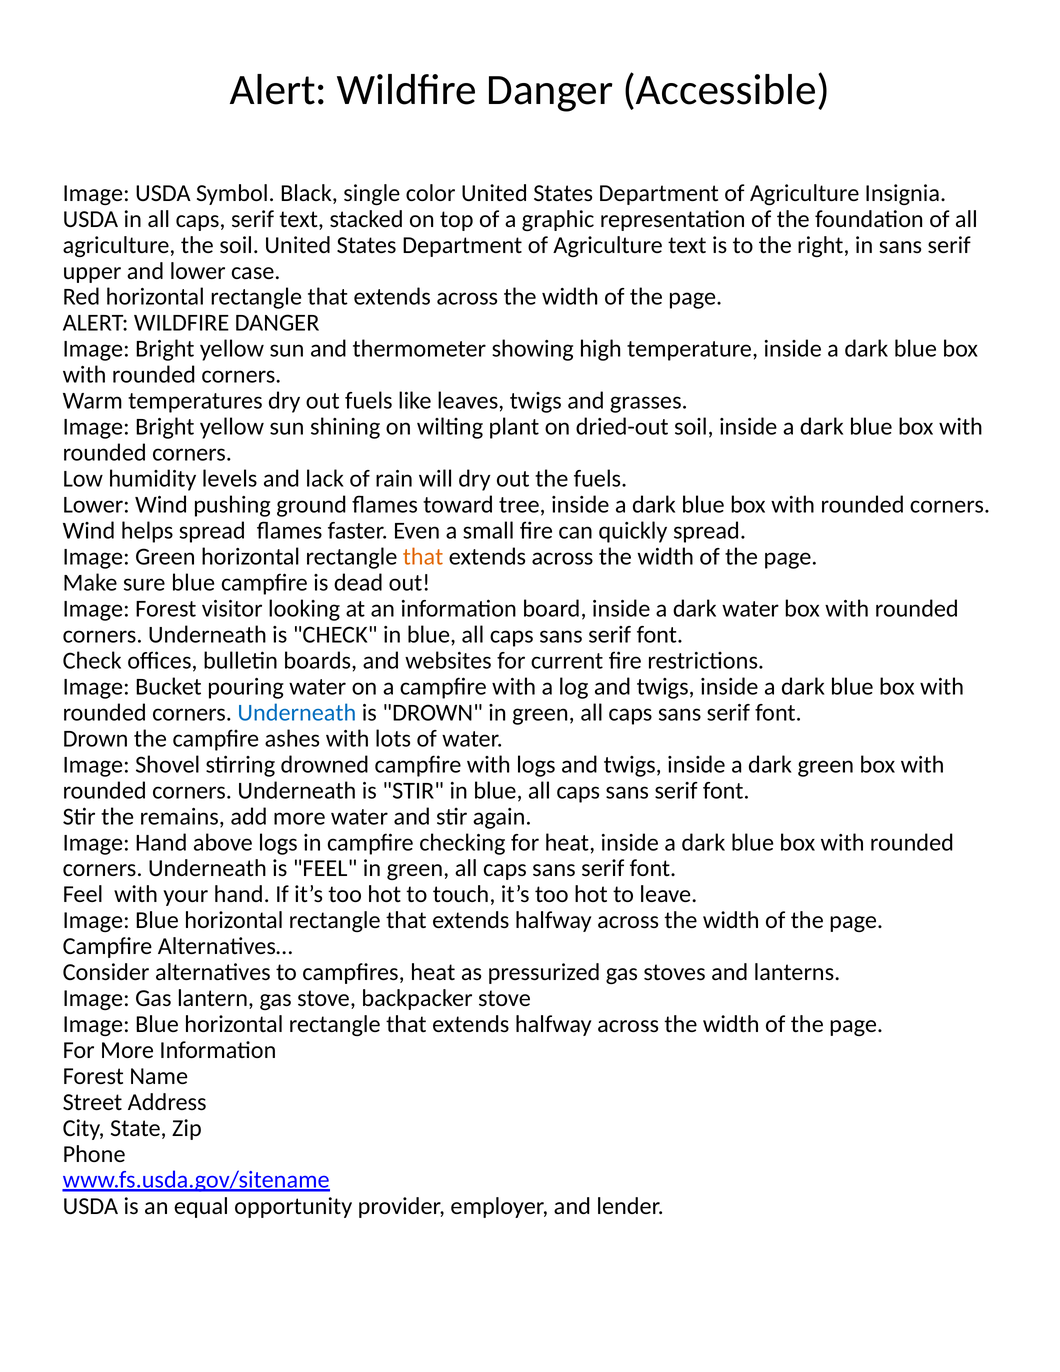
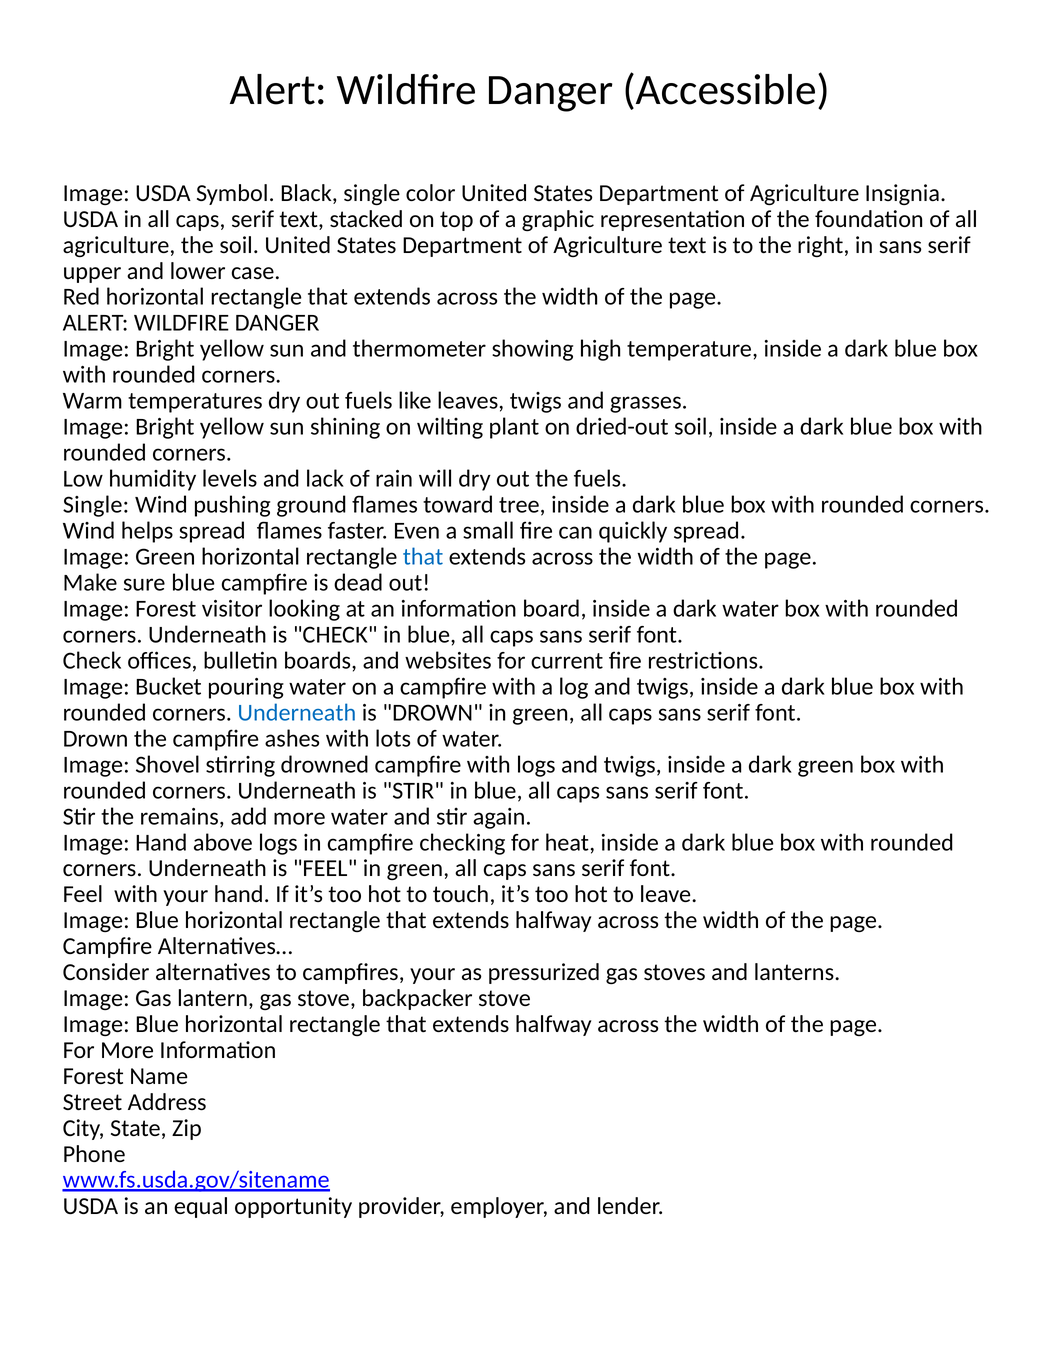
Lower at (96, 505): Lower -> Single
that at (423, 557) colour: orange -> blue
campfires heat: heat -> your
